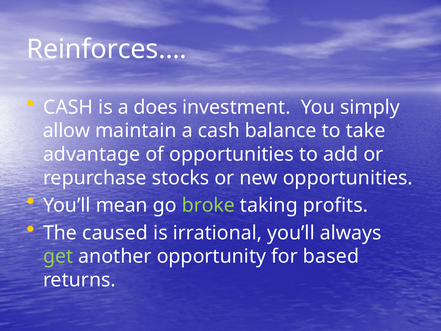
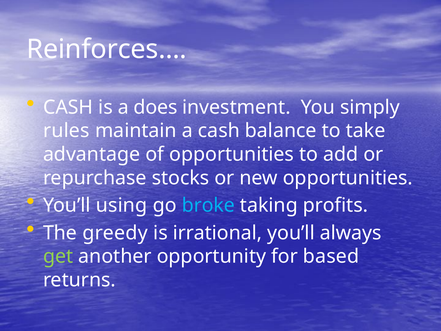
allow: allow -> rules
mean: mean -> using
broke colour: light green -> light blue
caused: caused -> greedy
